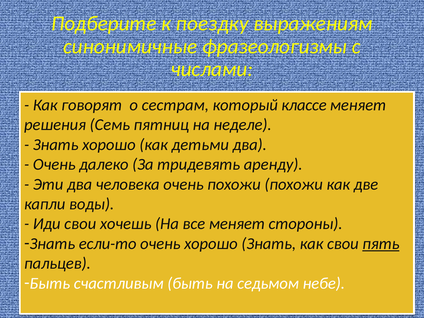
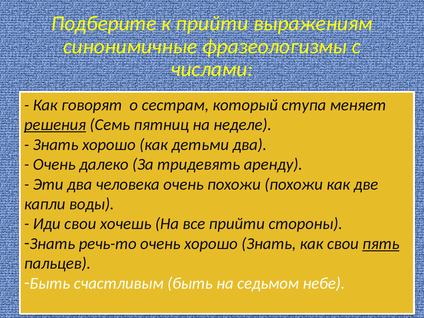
к поездку: поездку -> прийти
классе: классе -> ступа
решения underline: none -> present
все меняет: меняет -> прийти
если-то: если-то -> речь-то
